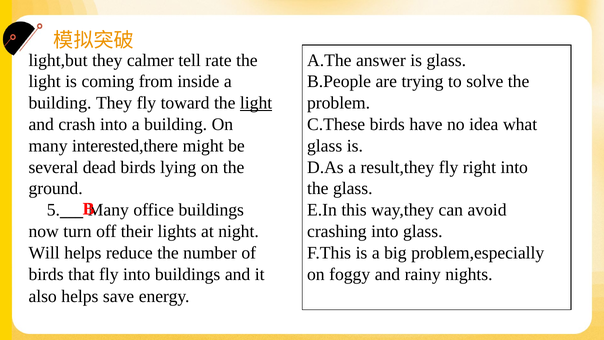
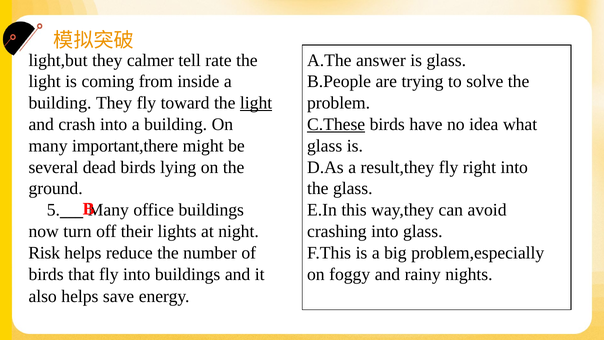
C.These underline: none -> present
interested,there: interested,there -> important,there
Will: Will -> Risk
